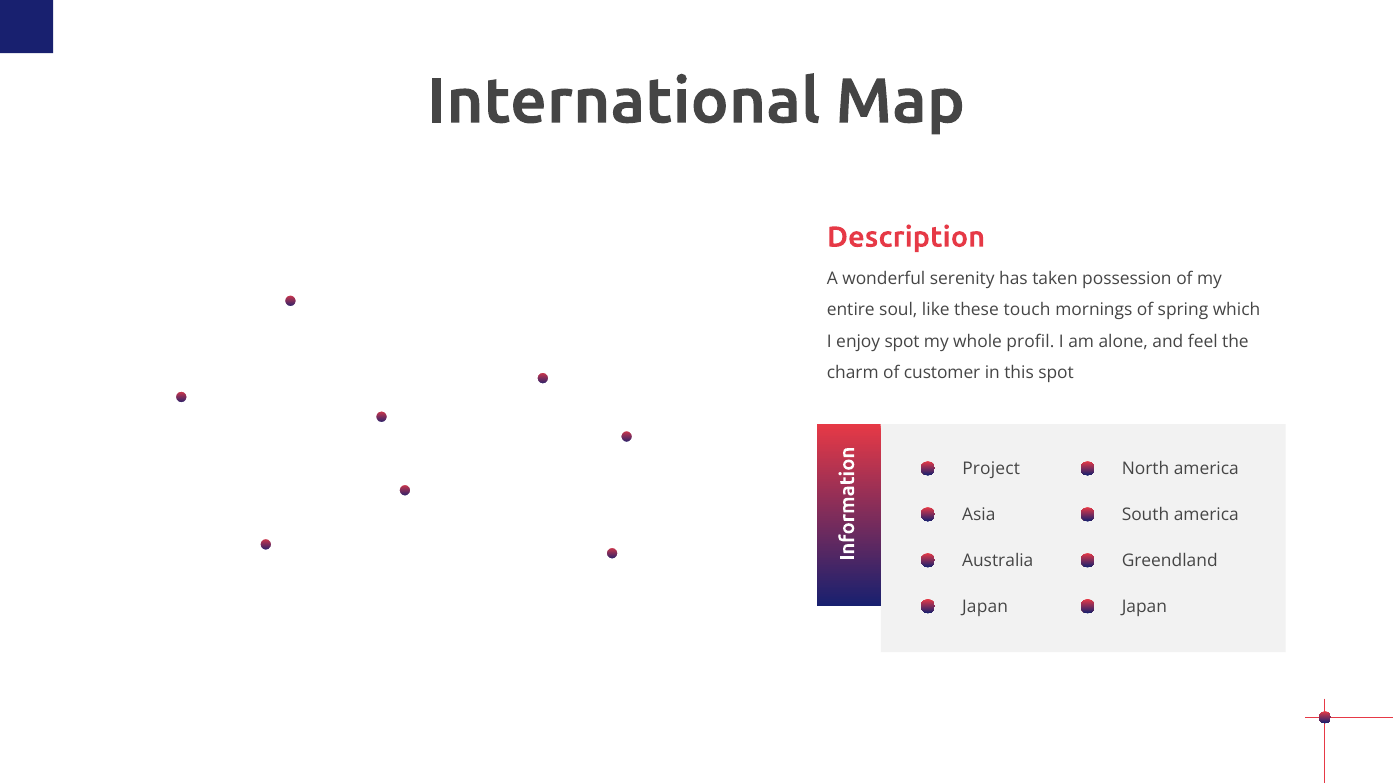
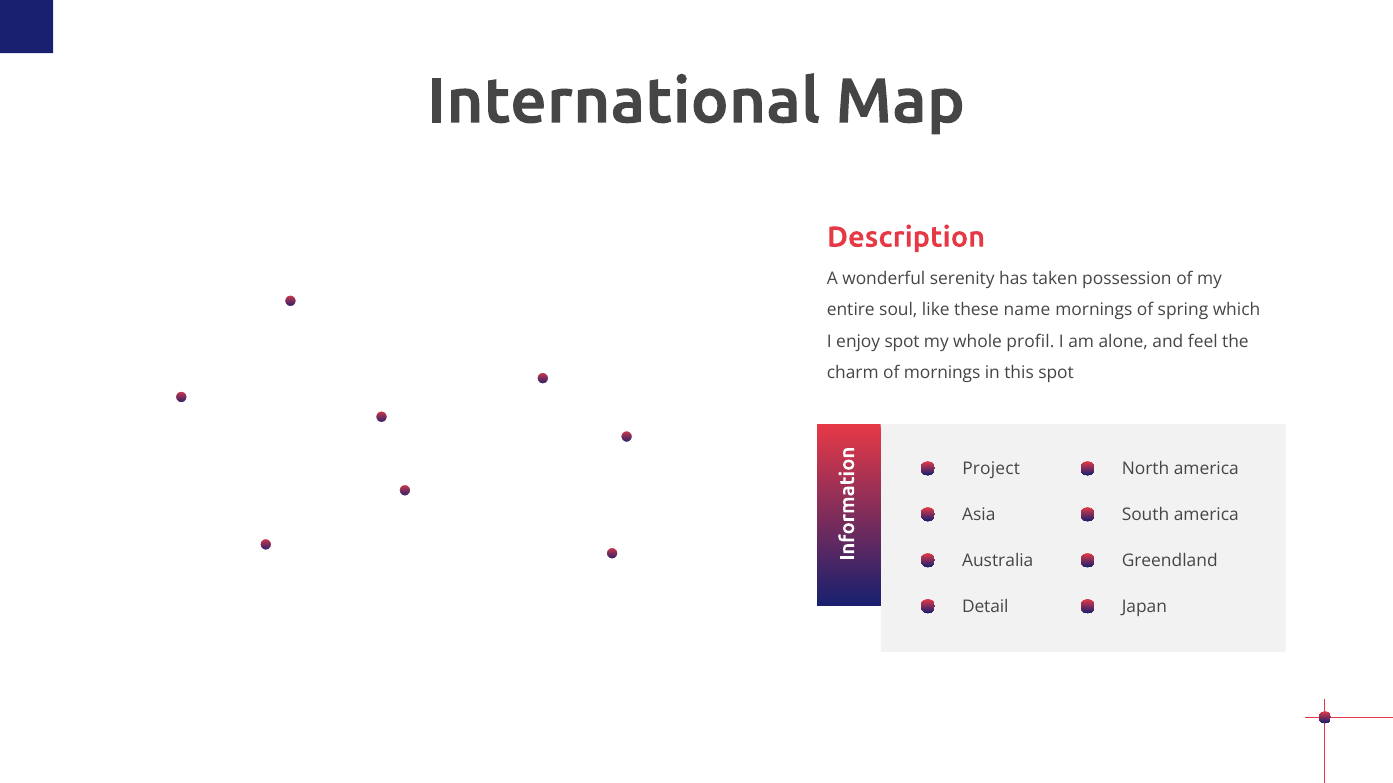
touch: touch -> name
of customer: customer -> mornings
Japan at (985, 608): Japan -> Detail
